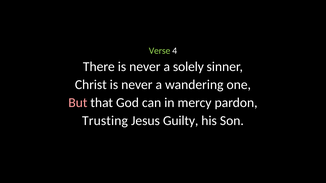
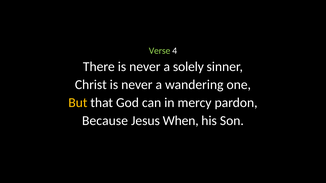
But colour: pink -> yellow
Trusting: Trusting -> Because
Guilty: Guilty -> When
